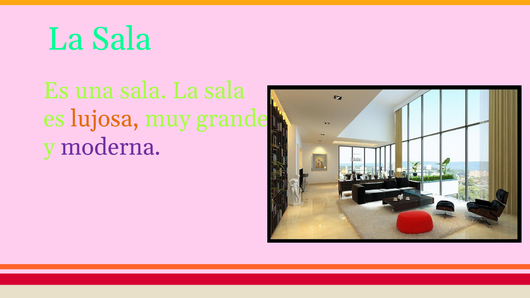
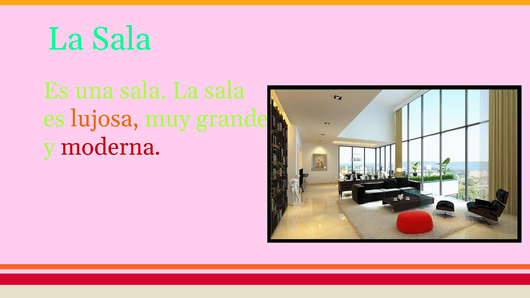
moderna colour: purple -> red
